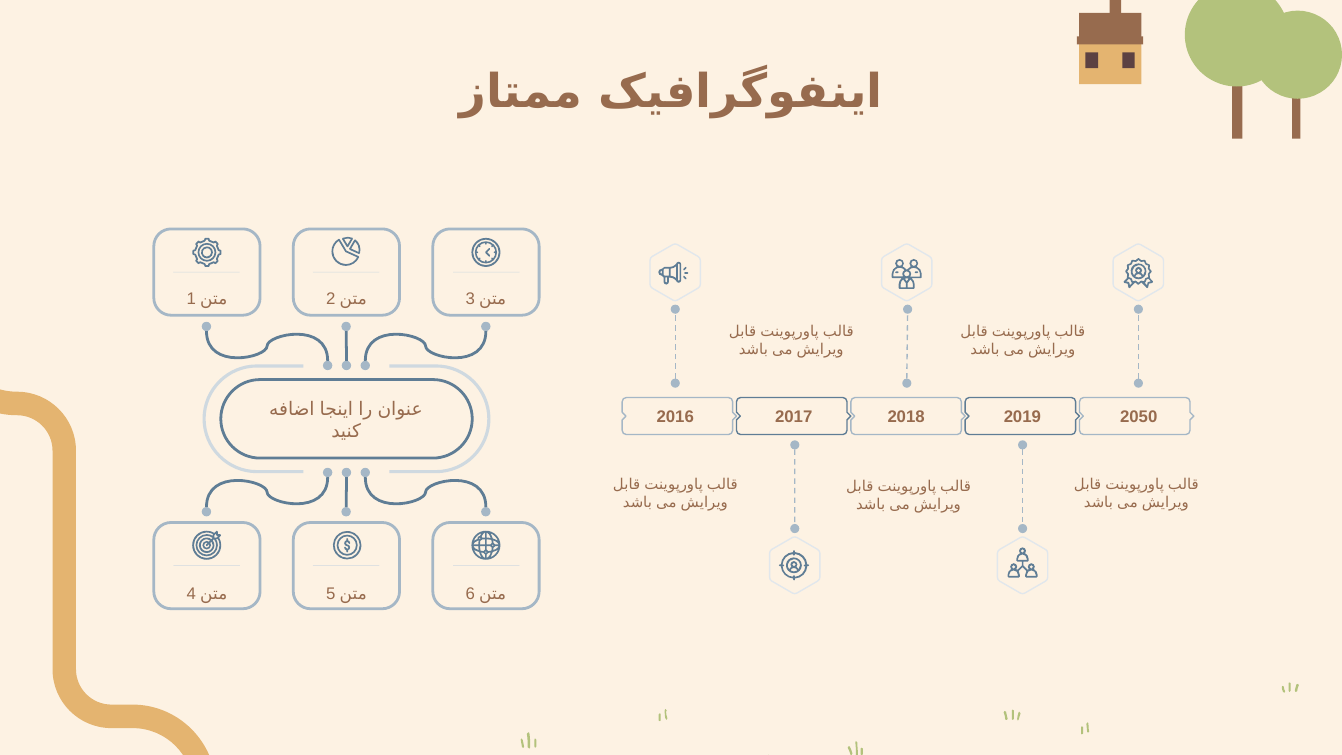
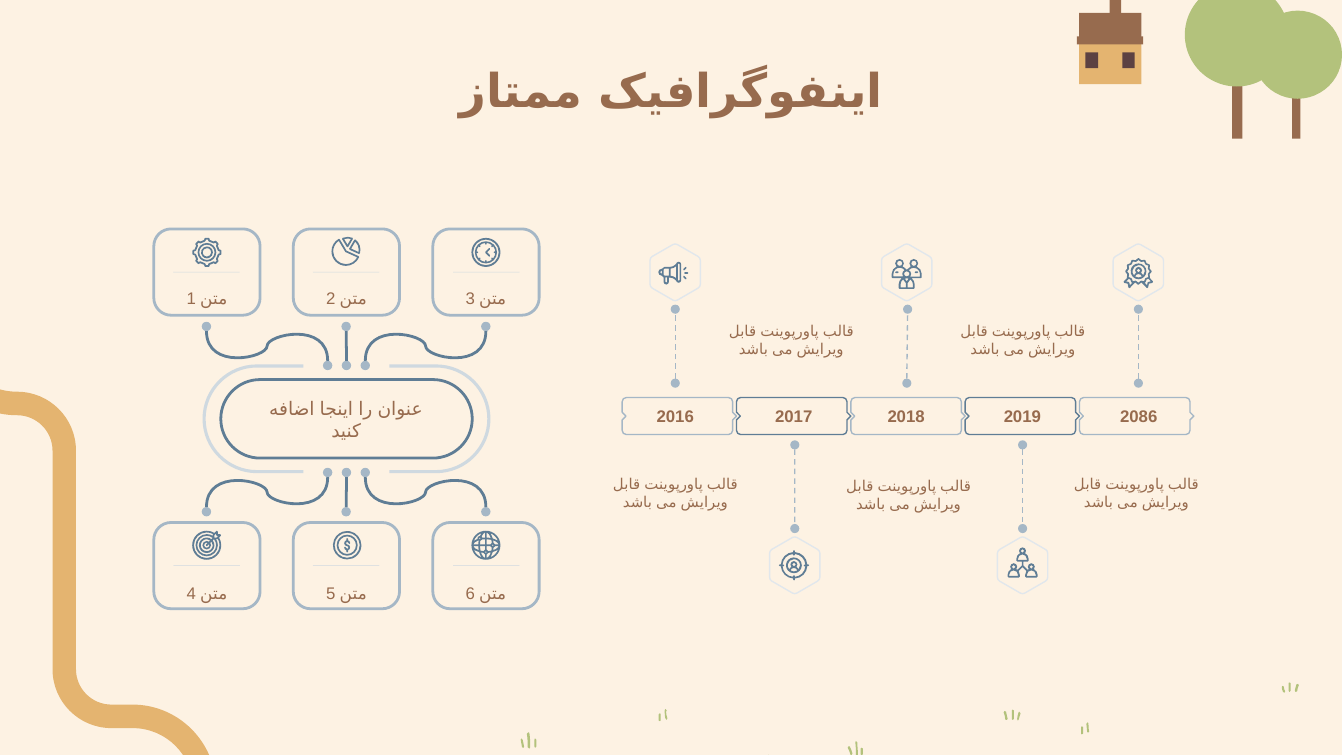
2050: 2050 -> 2086
